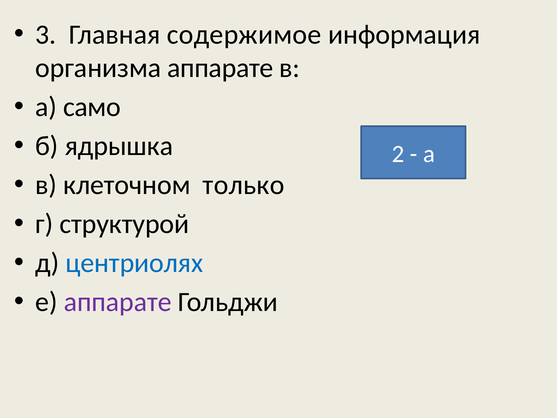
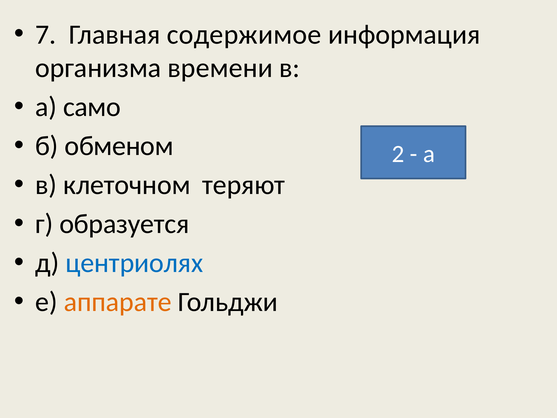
3: 3 -> 7
организма аппарате: аппарате -> времени
ядрышка: ядрышка -> обменом
только: только -> теряют
структурой: структурой -> образуется
аппарате at (118, 302) colour: purple -> orange
